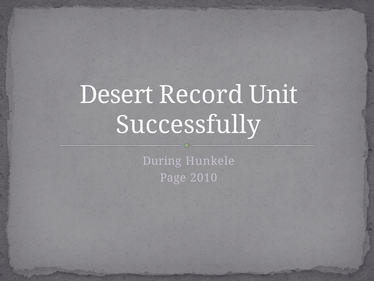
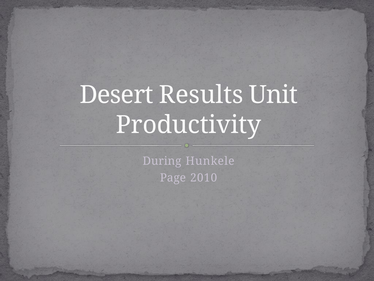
Record: Record -> Results
Successfully: Successfully -> Productivity
